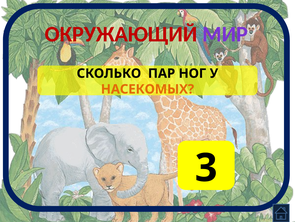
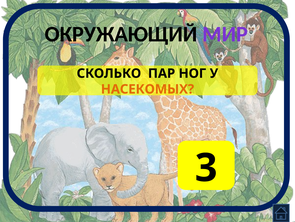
ОКРУЖАЮЩИЙ colour: red -> black
